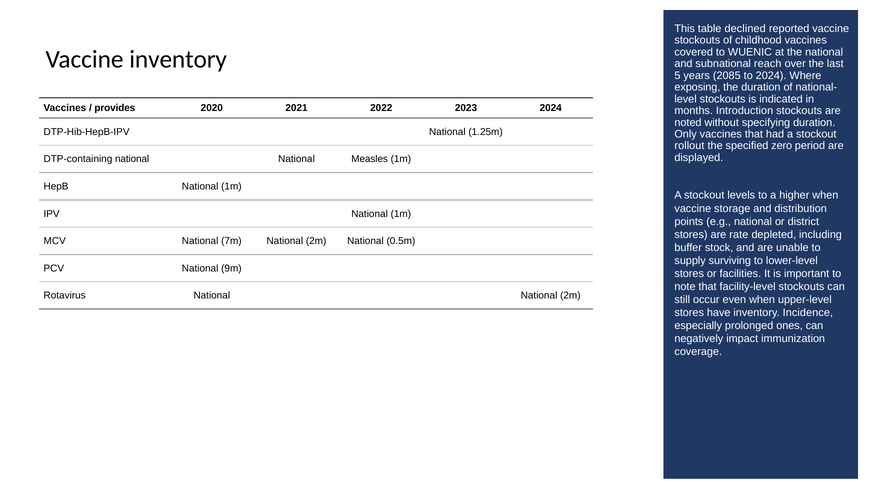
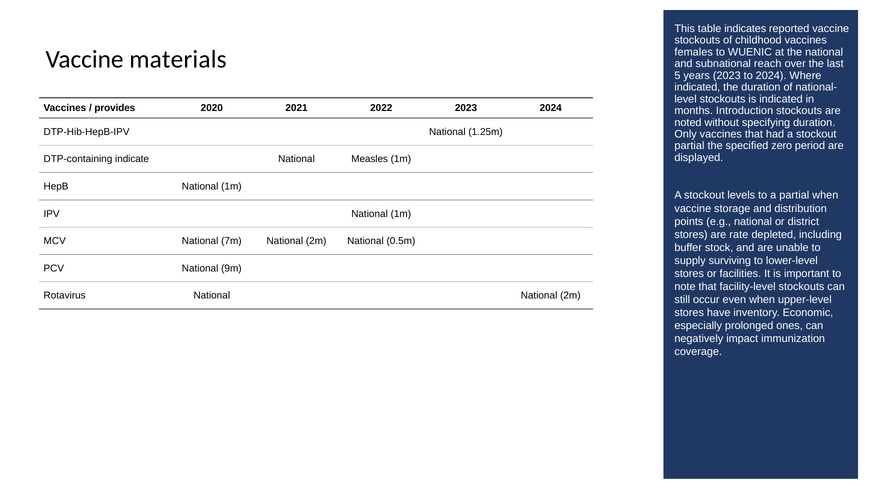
declined: declined -> indicates
covered: covered -> females
Vaccine inventory: inventory -> materials
years 2085: 2085 -> 2023
exposing at (697, 87): exposing -> indicated
rollout at (689, 146): rollout -> partial
DTP-containing national: national -> indicate
a higher: higher -> partial
Incidence: Incidence -> Economic
